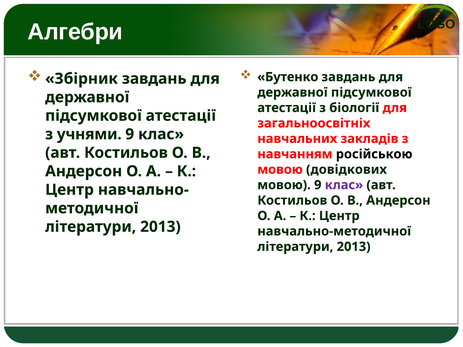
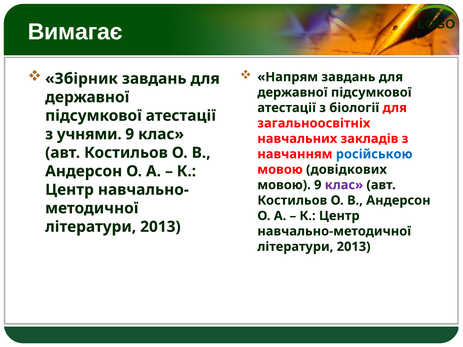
Алгебри: Алгебри -> Вимагає
Бутенко: Бутенко -> Напрям
російською colour: black -> blue
